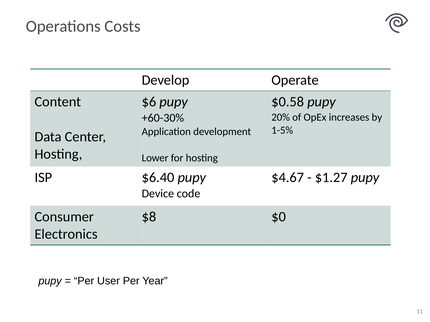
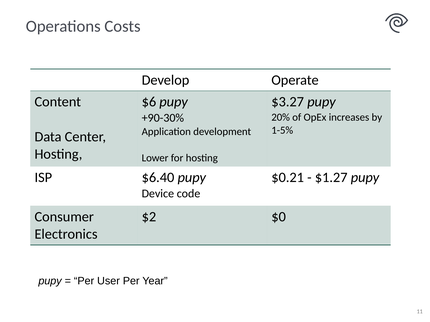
$0.58: $0.58 -> $3.27
+60-30%: +60-30% -> +90-30%
$4.67: $4.67 -> $0.21
$8: $8 -> $2
